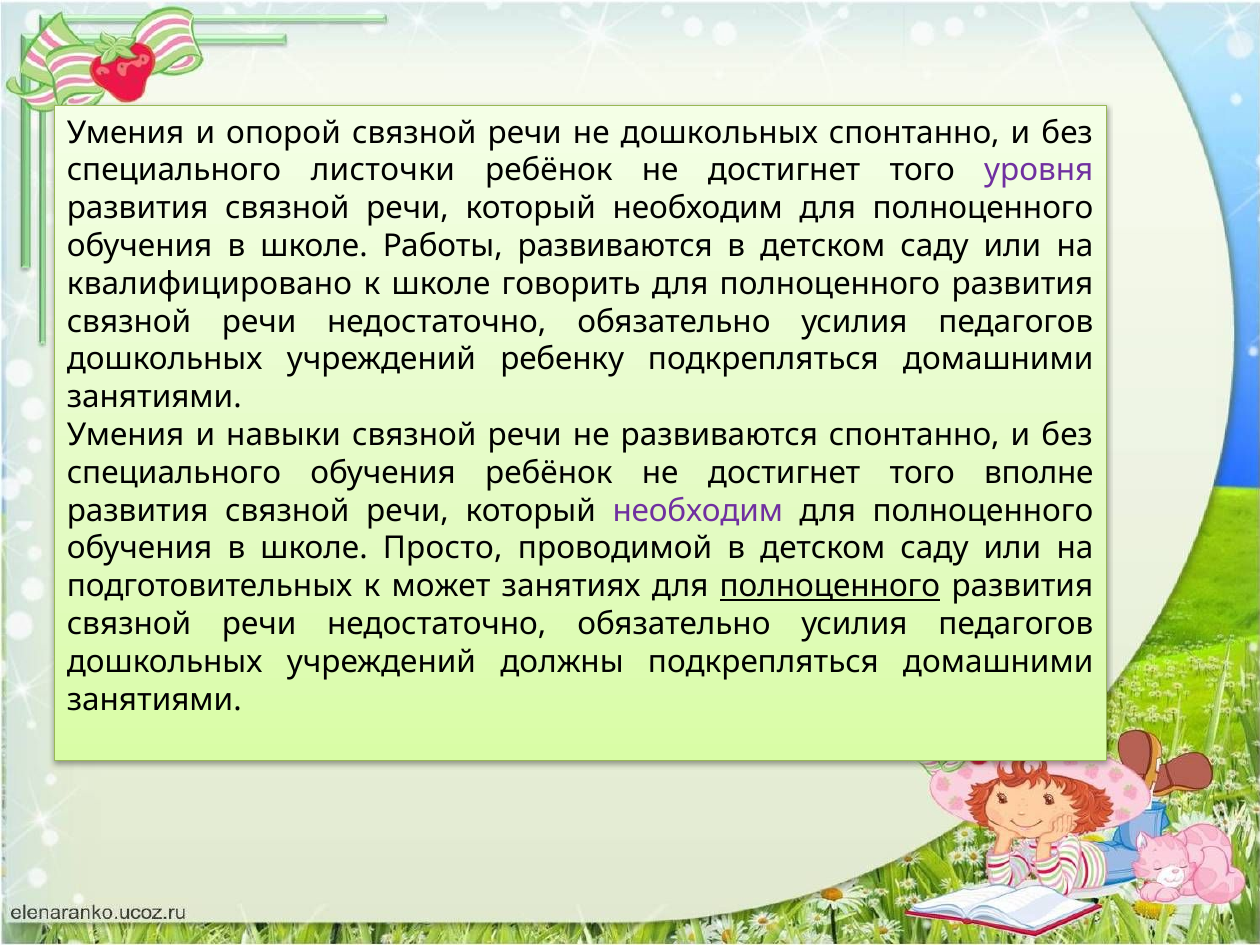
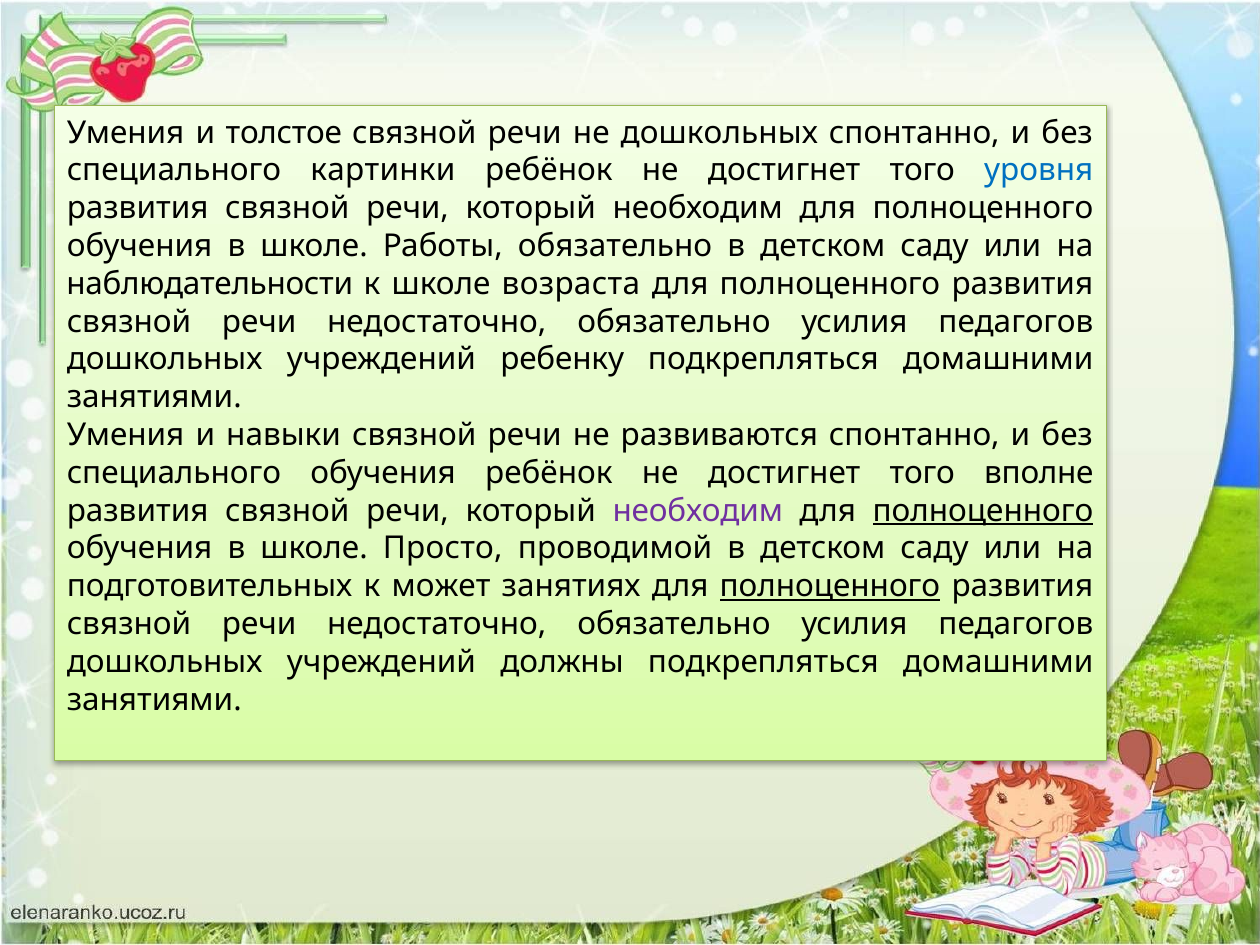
опорой: опорой -> толстое
листочки: листочки -> картинки
уровня colour: purple -> blue
Работы развиваются: развиваются -> обязательно
квалифицировано: квалифицировано -> наблюдательности
говорить: говорить -> возраста
полноценного at (983, 511) underline: none -> present
